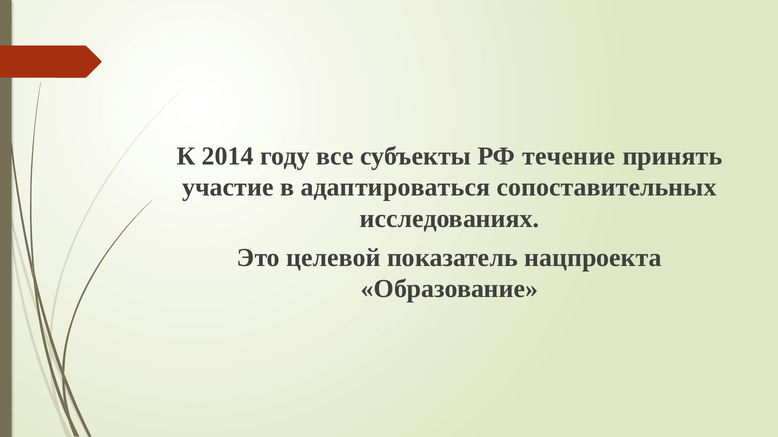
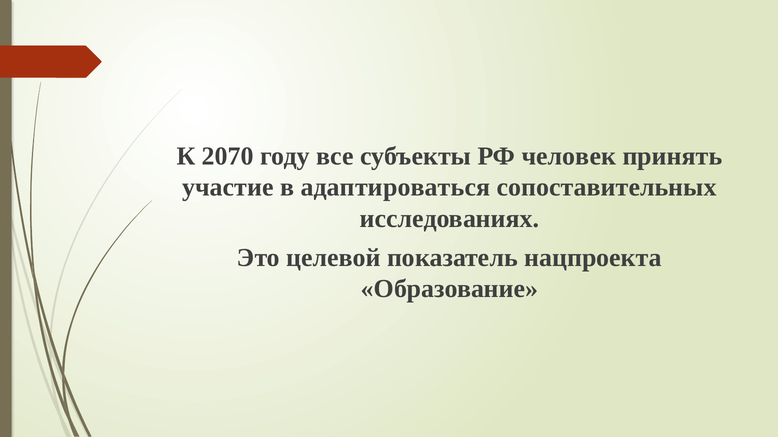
2014: 2014 -> 2070
течение: течение -> человек
